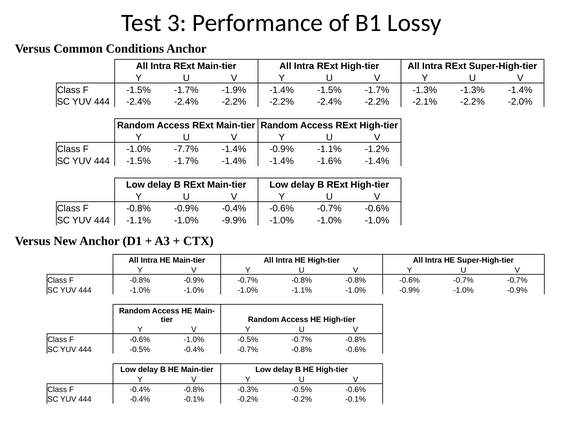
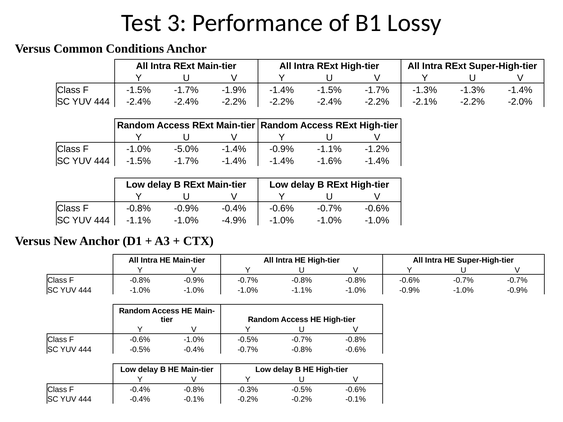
-7.7%: -7.7% -> -5.0%
-9.9%: -9.9% -> -4.9%
